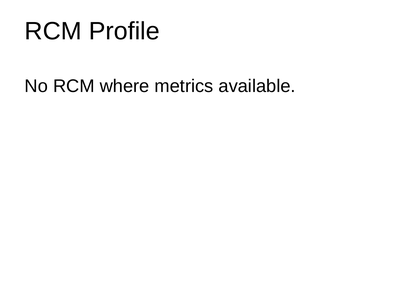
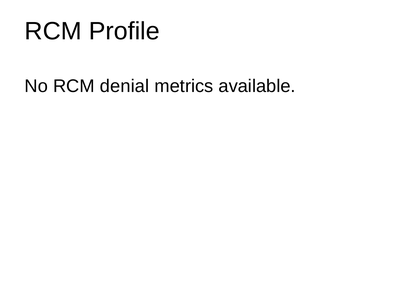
where: where -> denial
